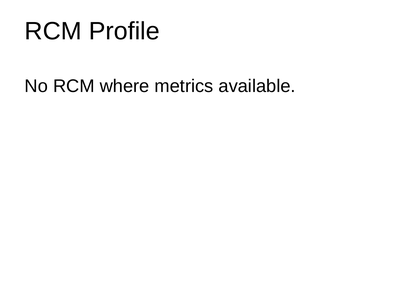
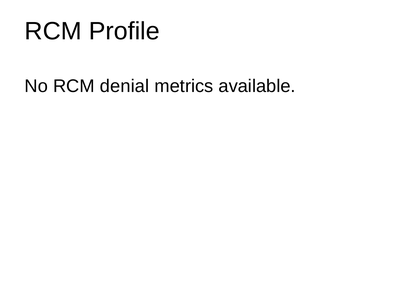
where: where -> denial
